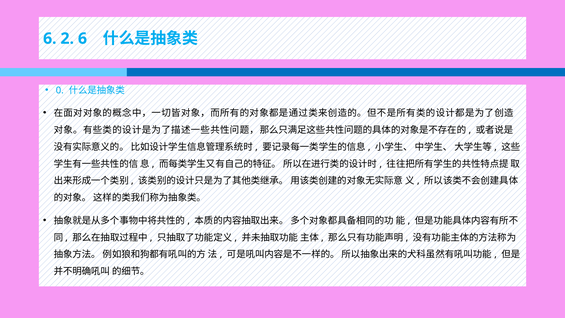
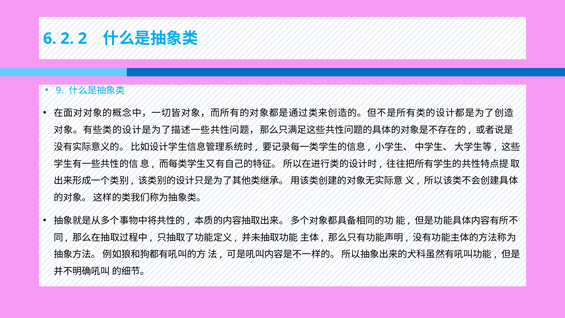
2 6: 6 -> 2
0: 0 -> 9
